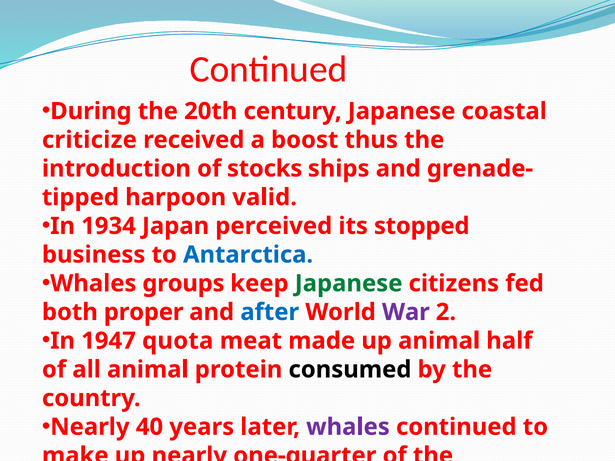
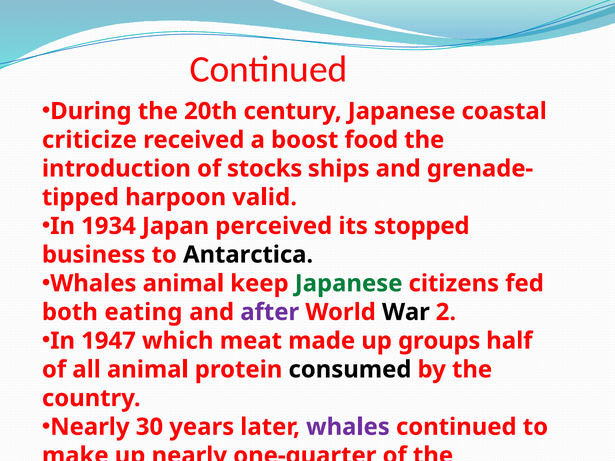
thus: thus -> food
Antarctica colour: blue -> black
Whales groups: groups -> animal
proper: proper -> eating
after colour: blue -> purple
War colour: purple -> black
quota: quota -> which
up animal: animal -> groups
40: 40 -> 30
